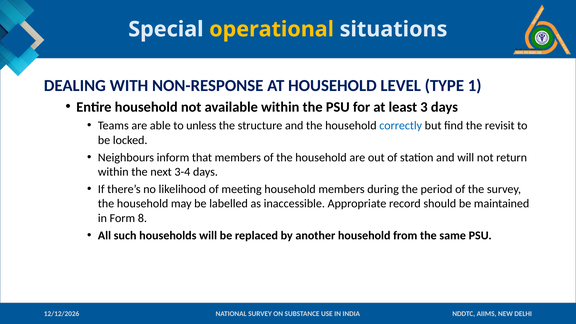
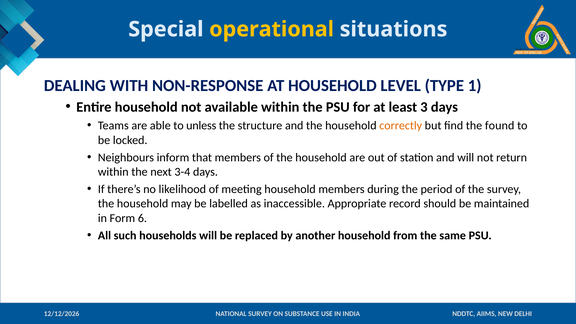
correctly colour: blue -> orange
revisit: revisit -> found
8: 8 -> 6
